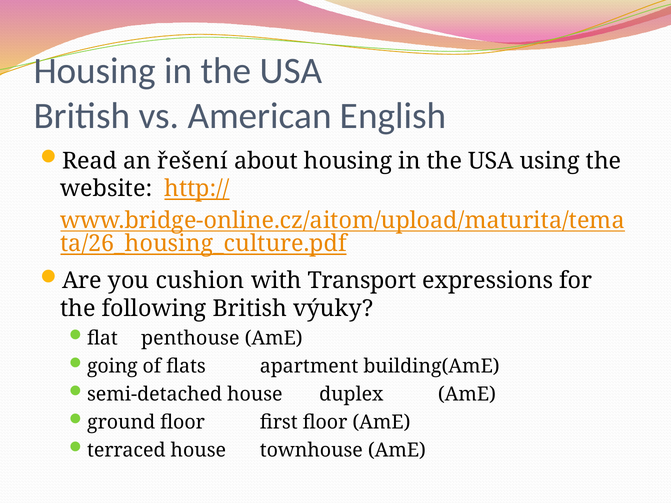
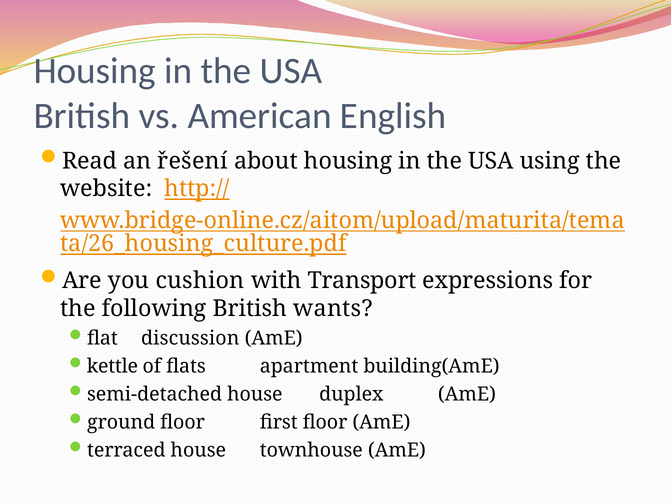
výuky: výuky -> wants
penthouse: penthouse -> discussion
going: going -> kettle
